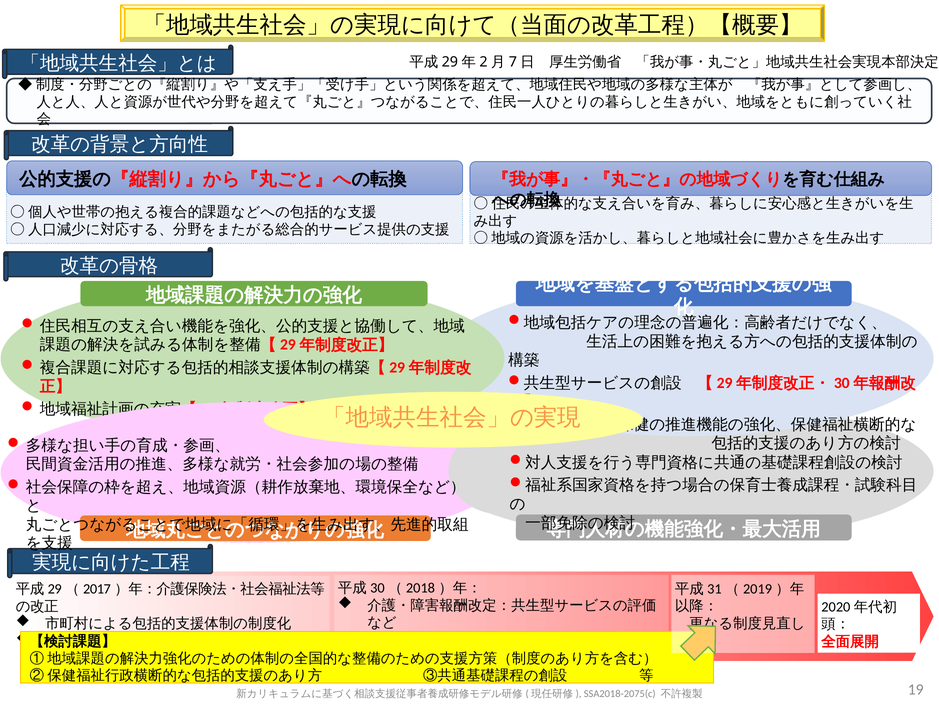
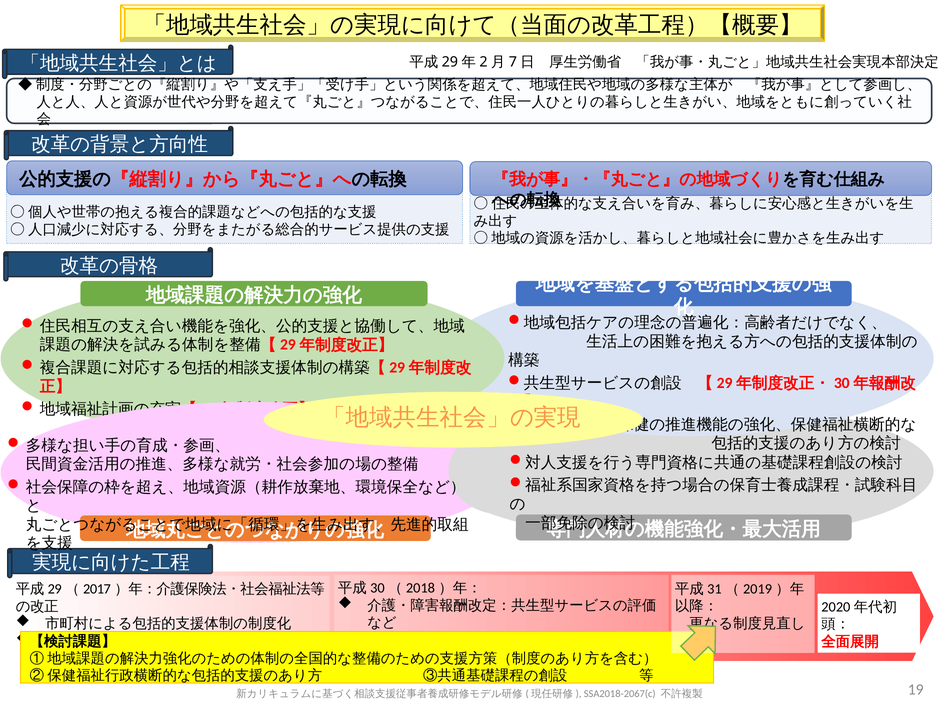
SSA2018-2075(c: SSA2018-2075(c -> SSA2018-2067(c
